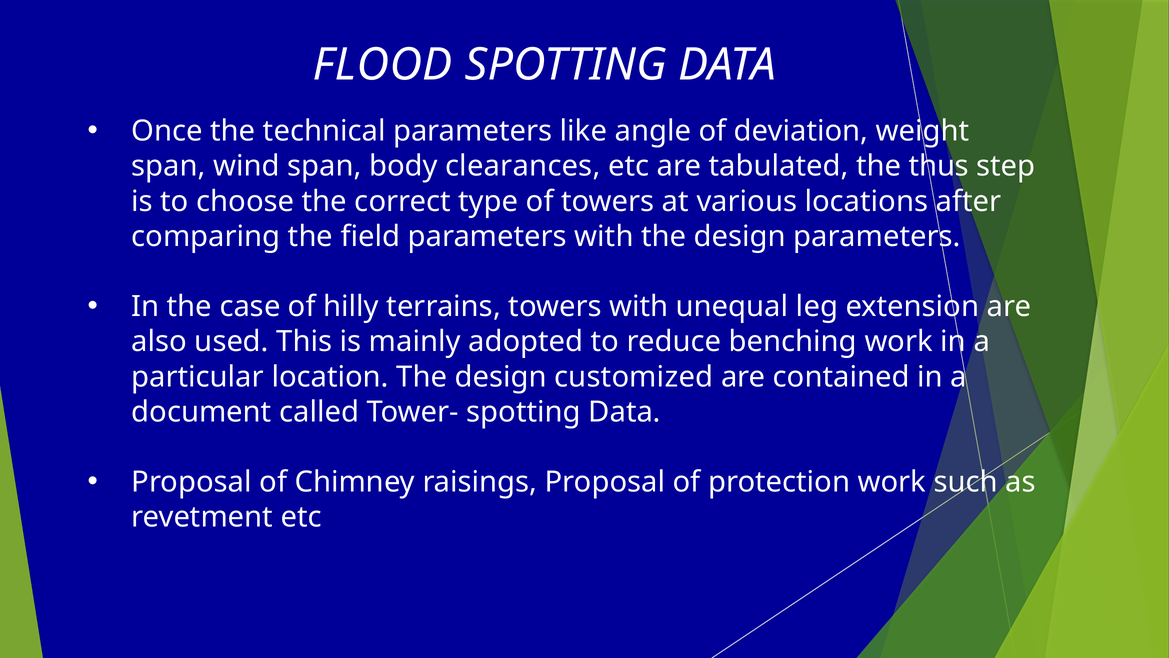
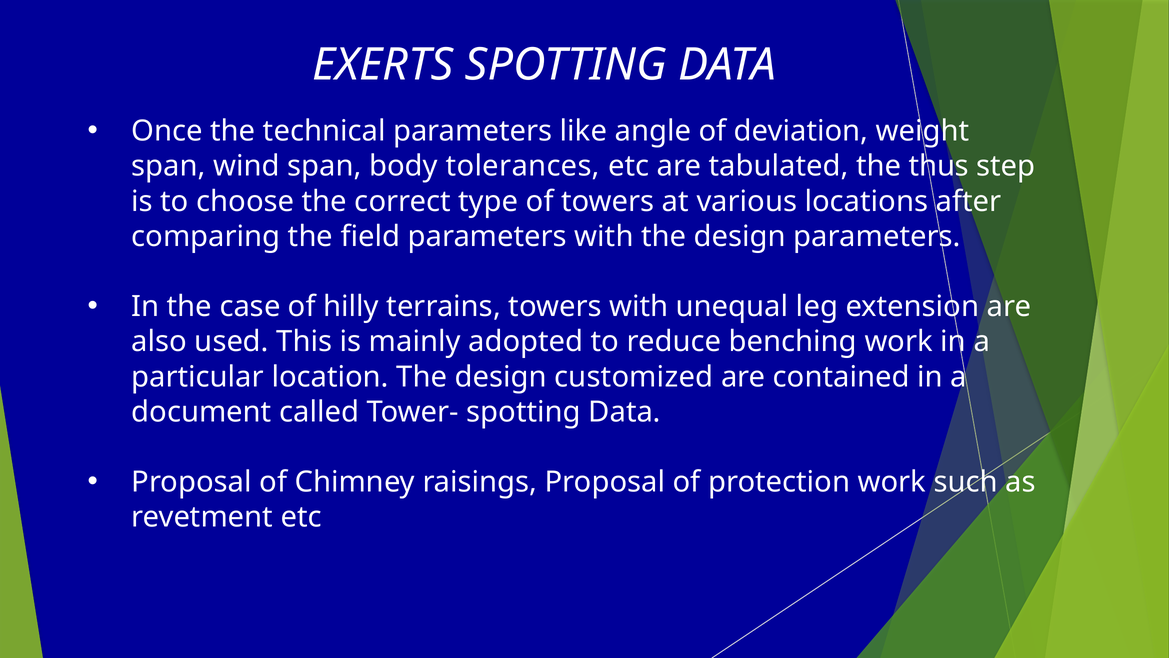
FLOOD: FLOOD -> EXERTS
clearances: clearances -> tolerances
